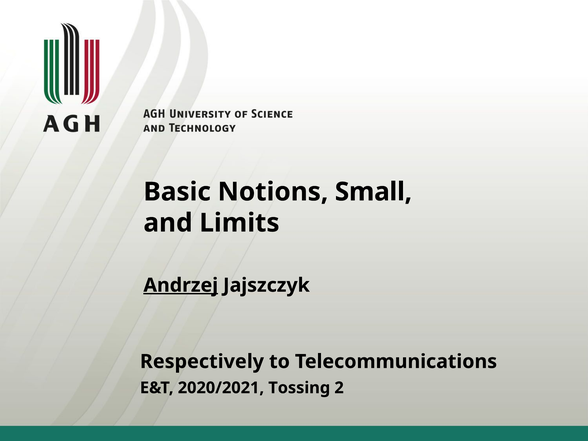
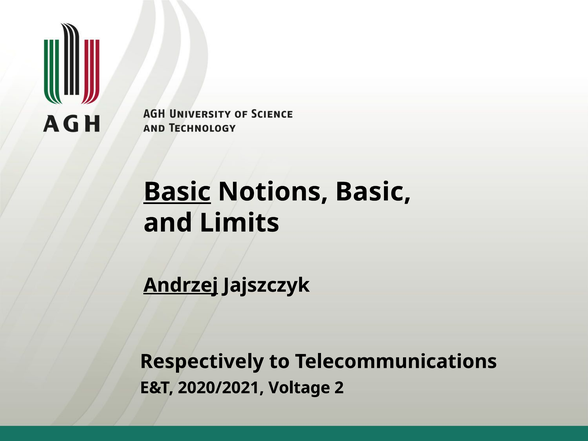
Basic at (177, 192) underline: none -> present
Notions Small: Small -> Basic
Tossing: Tossing -> Voltage
